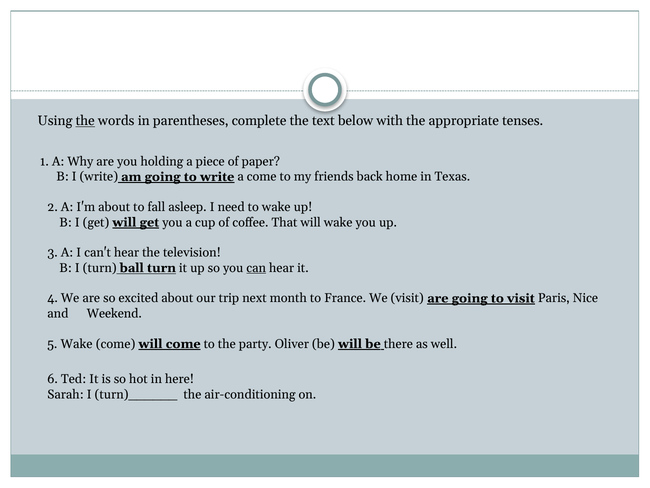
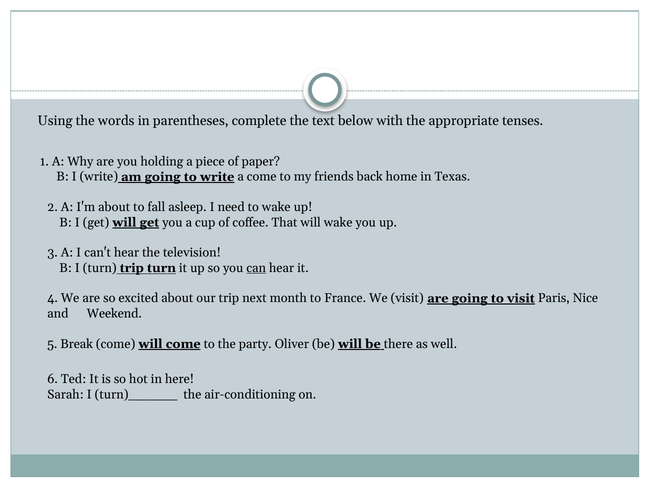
the at (85, 121) underline: present -> none
turn ball: ball -> trip
5 Wake: Wake -> Break
